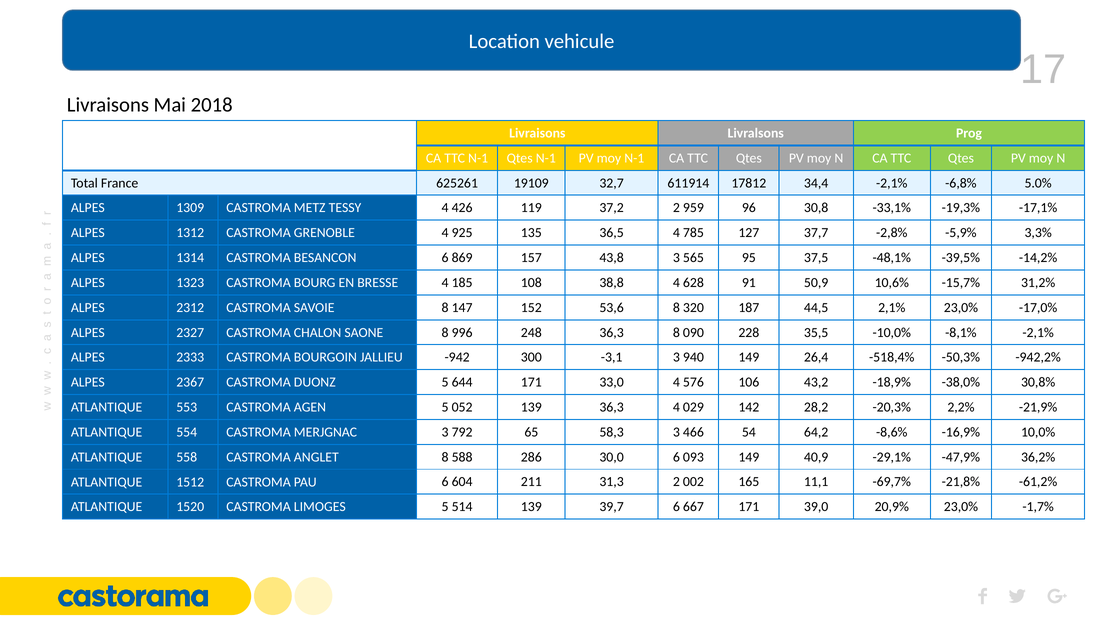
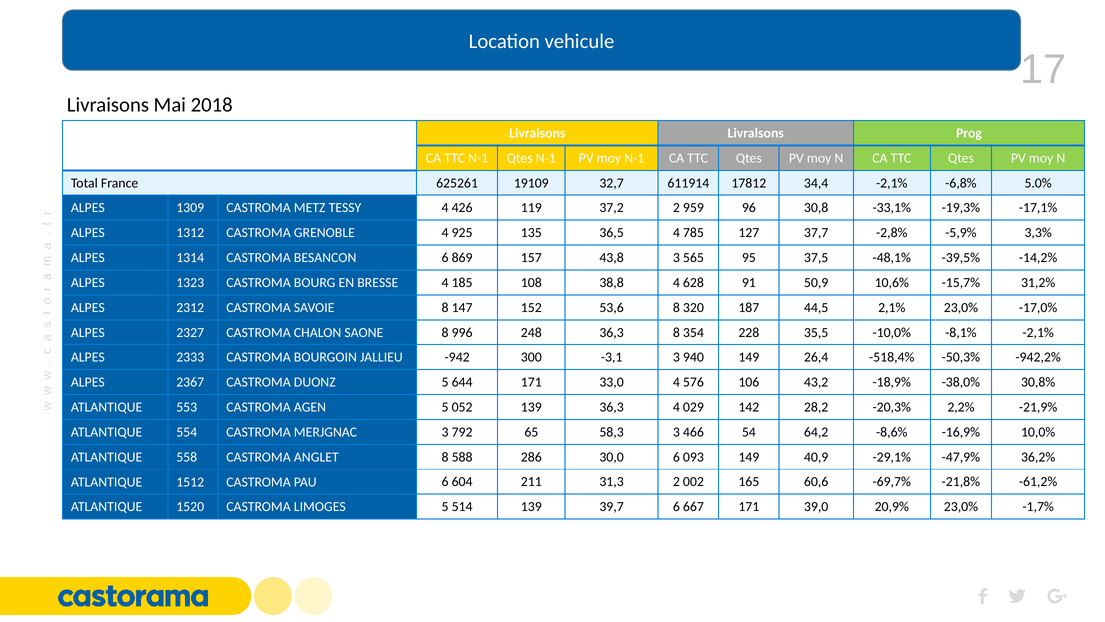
090: 090 -> 354
11,1: 11,1 -> 60,6
